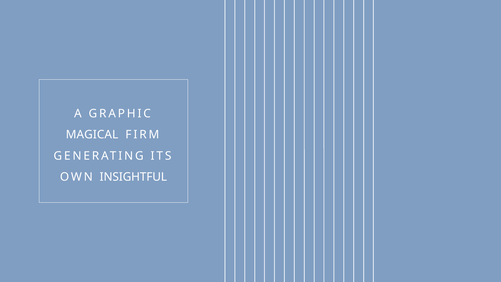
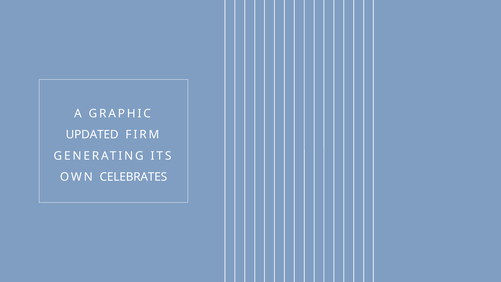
MAGICAL: MAGICAL -> UPDATED
INSIGHTFUL: INSIGHTFUL -> CELEBRATES
